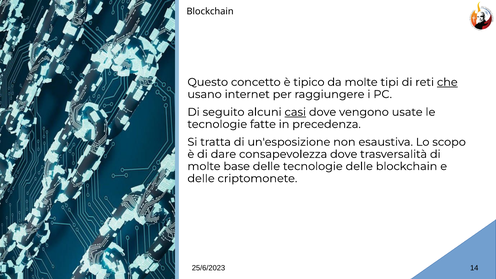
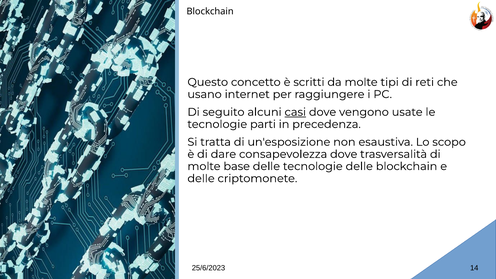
tipico: tipico -> scritti
che underline: present -> none
fatte: fatte -> parti
